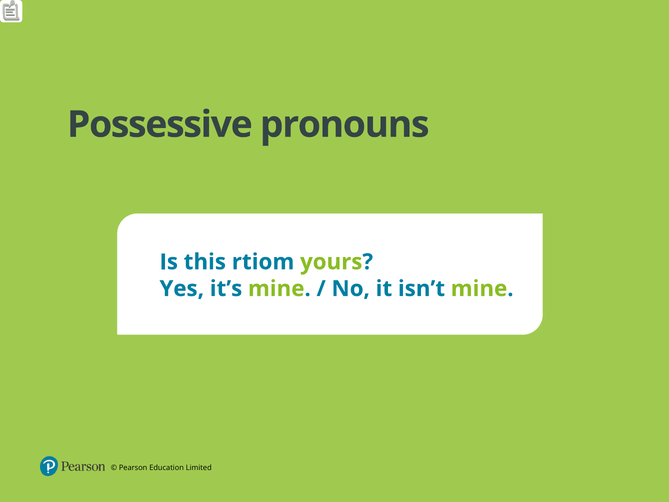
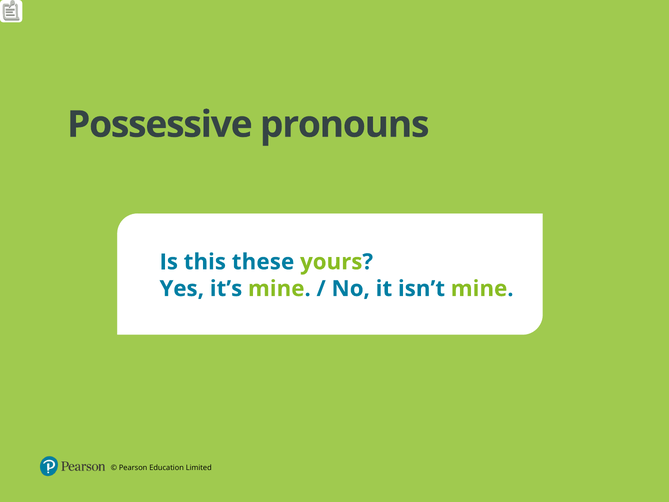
rtiom: rtiom -> these
